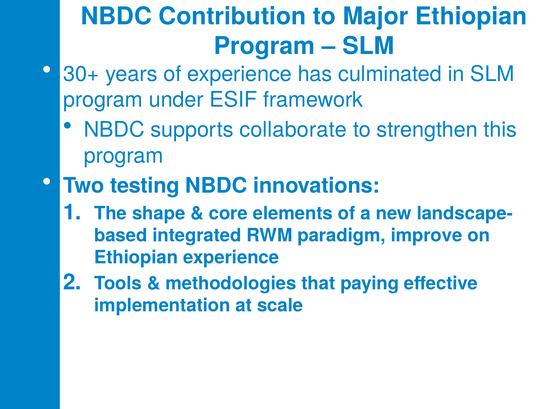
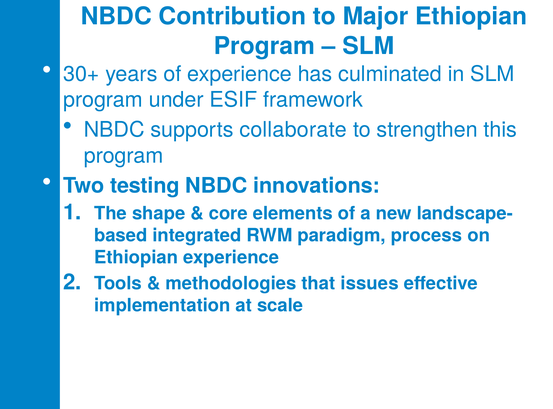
improve: improve -> process
paying: paying -> issues
